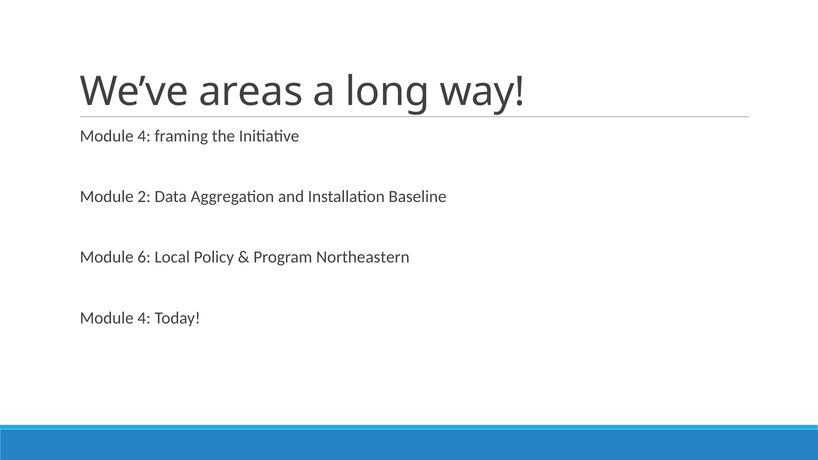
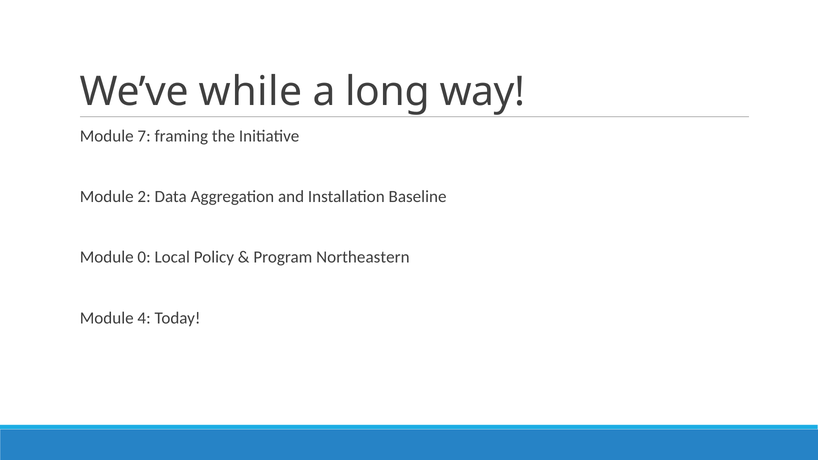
areas: areas -> while
4 at (144, 136): 4 -> 7
6: 6 -> 0
